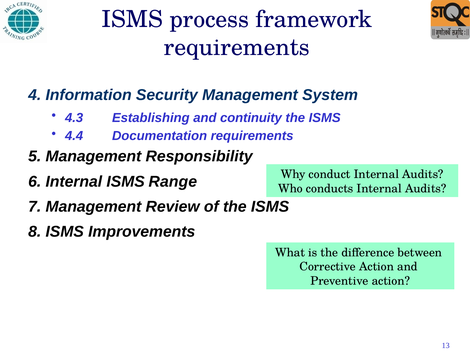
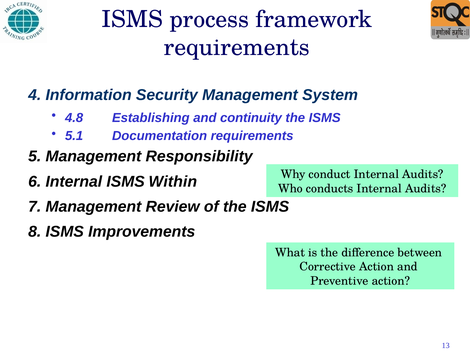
4.3: 4.3 -> 4.8
4.4: 4.4 -> 5.1
Range: Range -> Within
